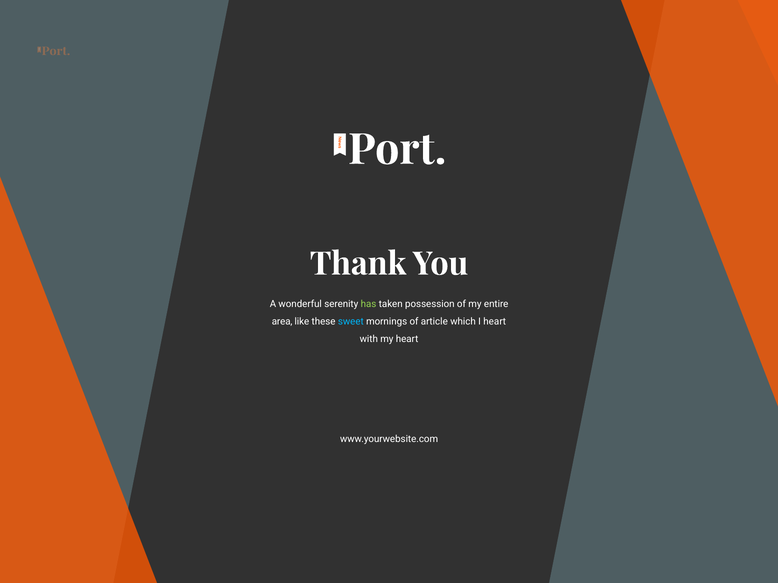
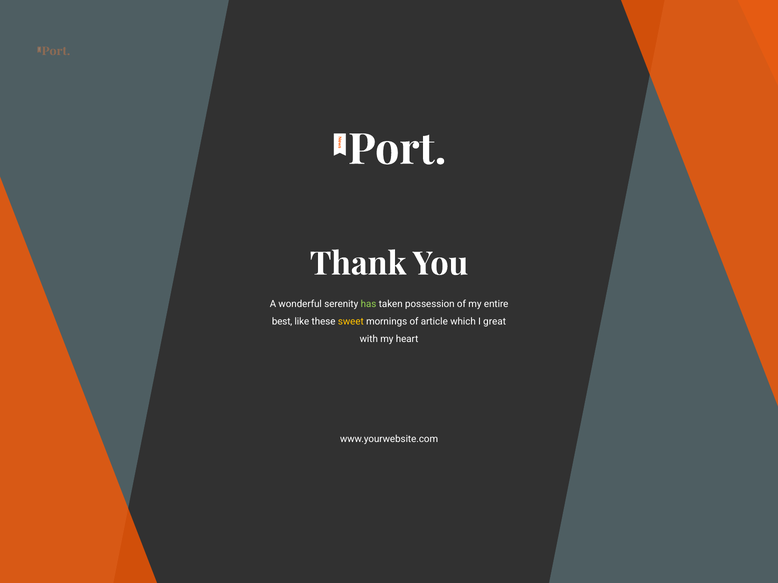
area: area -> best
sweet colour: light blue -> yellow
I heart: heart -> great
